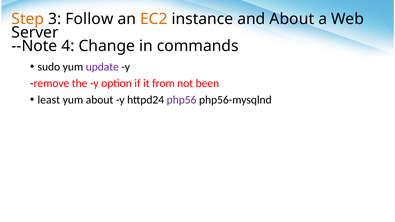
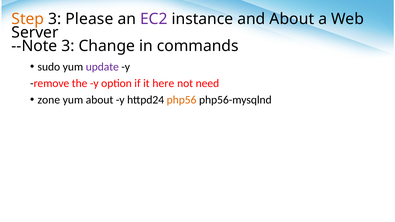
Follow: Follow -> Please
EC2 colour: orange -> purple
--Note 4: 4 -> 3
from: from -> here
been: been -> need
least: least -> zone
php56 colour: purple -> orange
